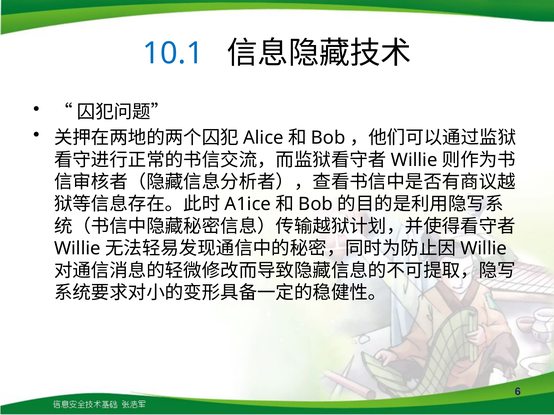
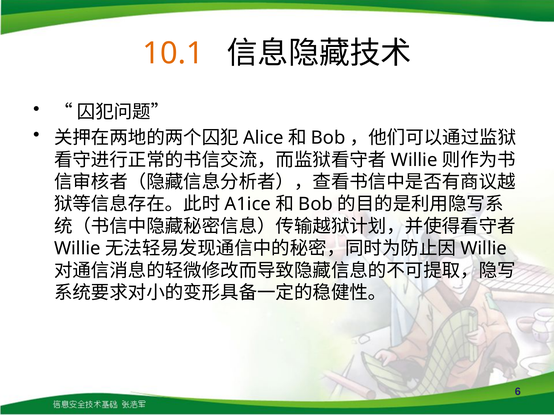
10.1 colour: blue -> orange
